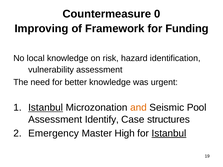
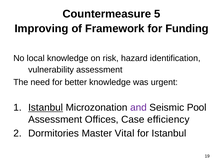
0: 0 -> 5
and colour: orange -> purple
Identify: Identify -> Offices
structures: structures -> efficiency
Emergency: Emergency -> Dormitories
High: High -> Vital
Istanbul at (169, 133) underline: present -> none
